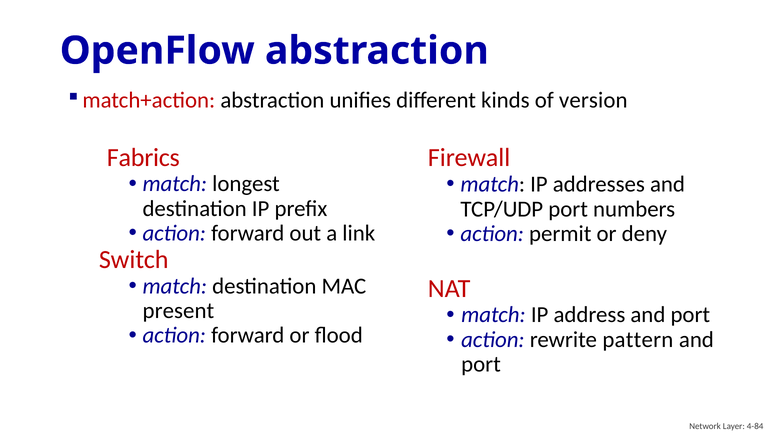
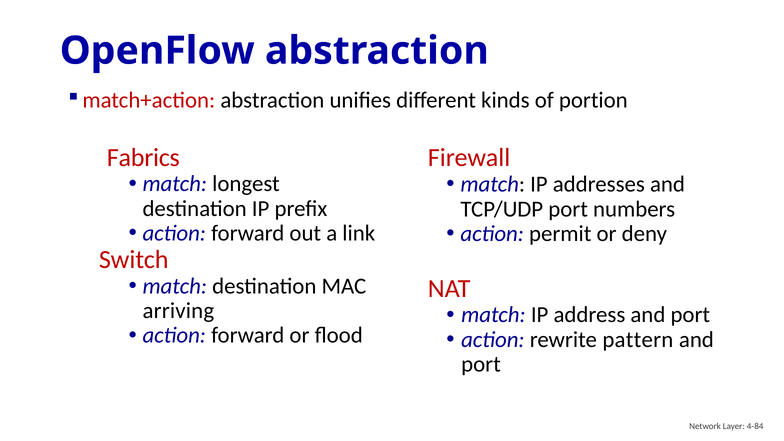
version: version -> portion
present: present -> arriving
